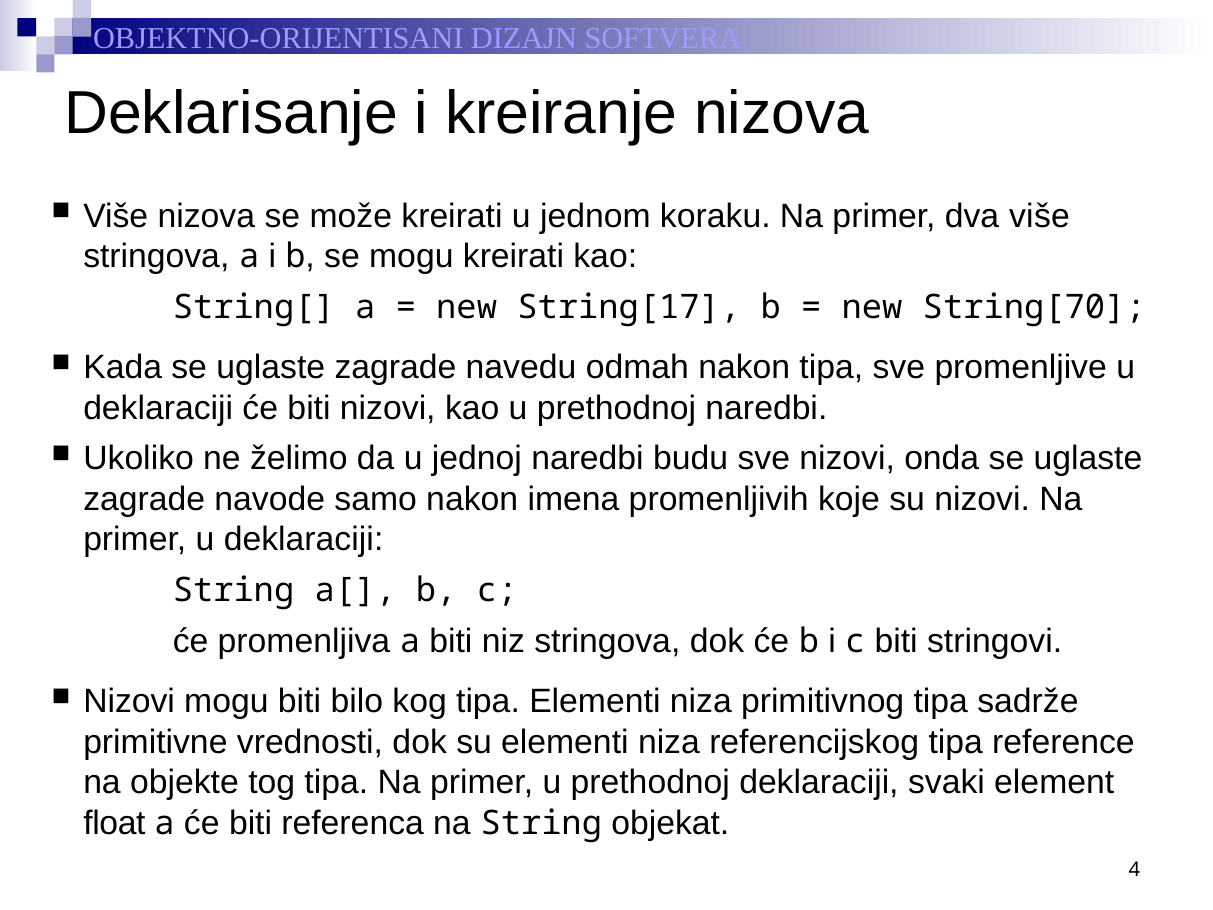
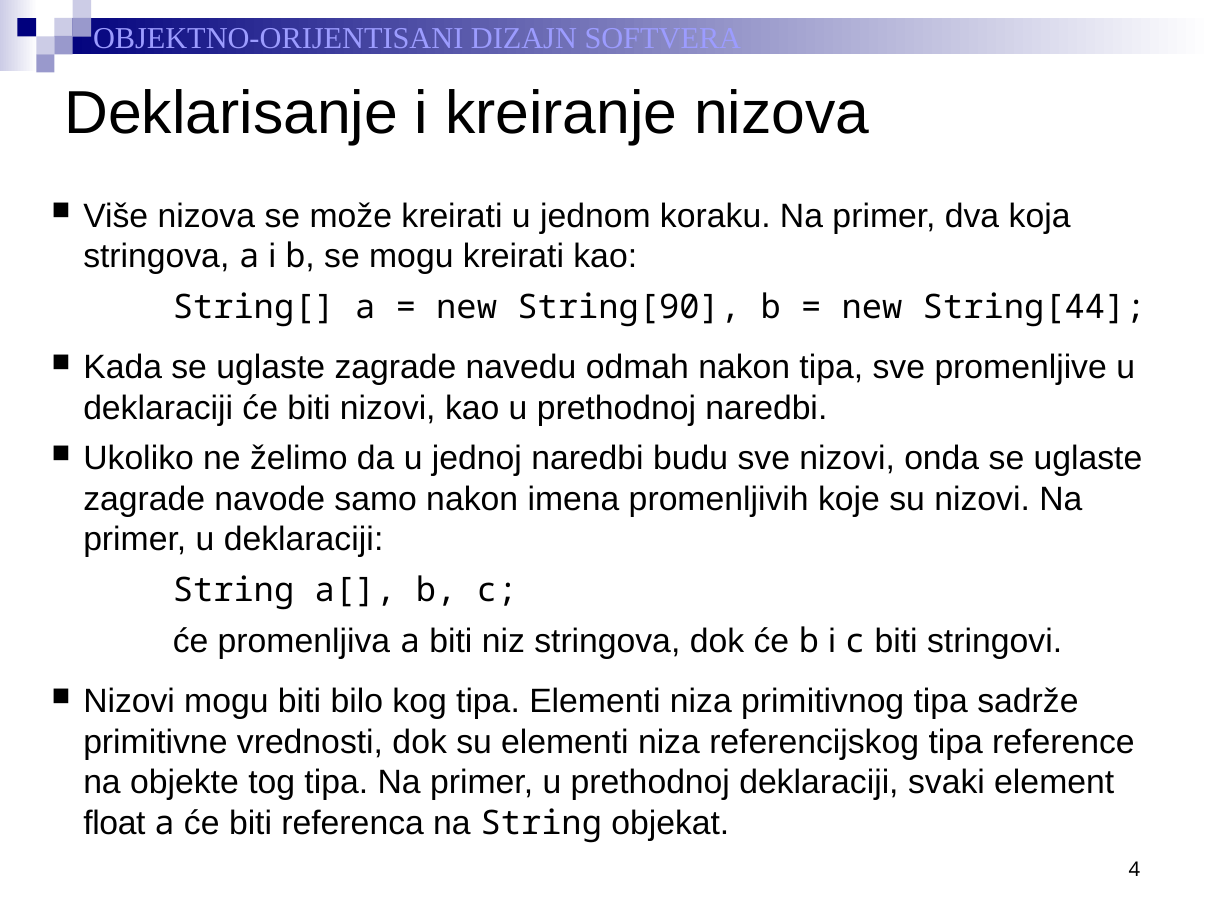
dva više: više -> koja
String[17: String[17 -> String[90
String[70: String[70 -> String[44
